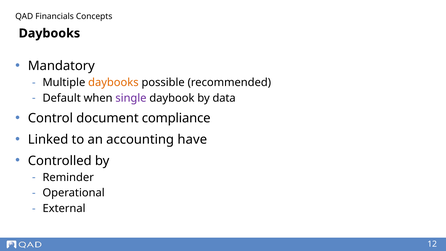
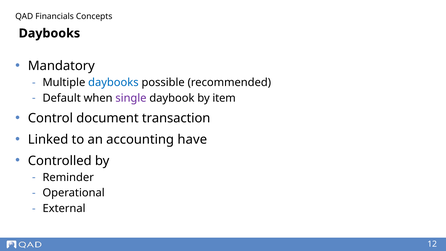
daybooks at (113, 82) colour: orange -> blue
data: data -> item
compliance: compliance -> transaction
